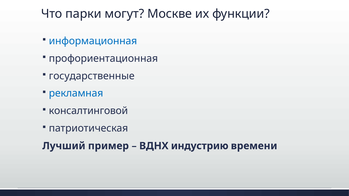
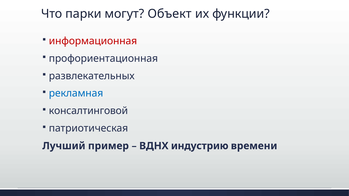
Москве: Москве -> Объект
информационная colour: blue -> red
государственные: государственные -> развлекательных
